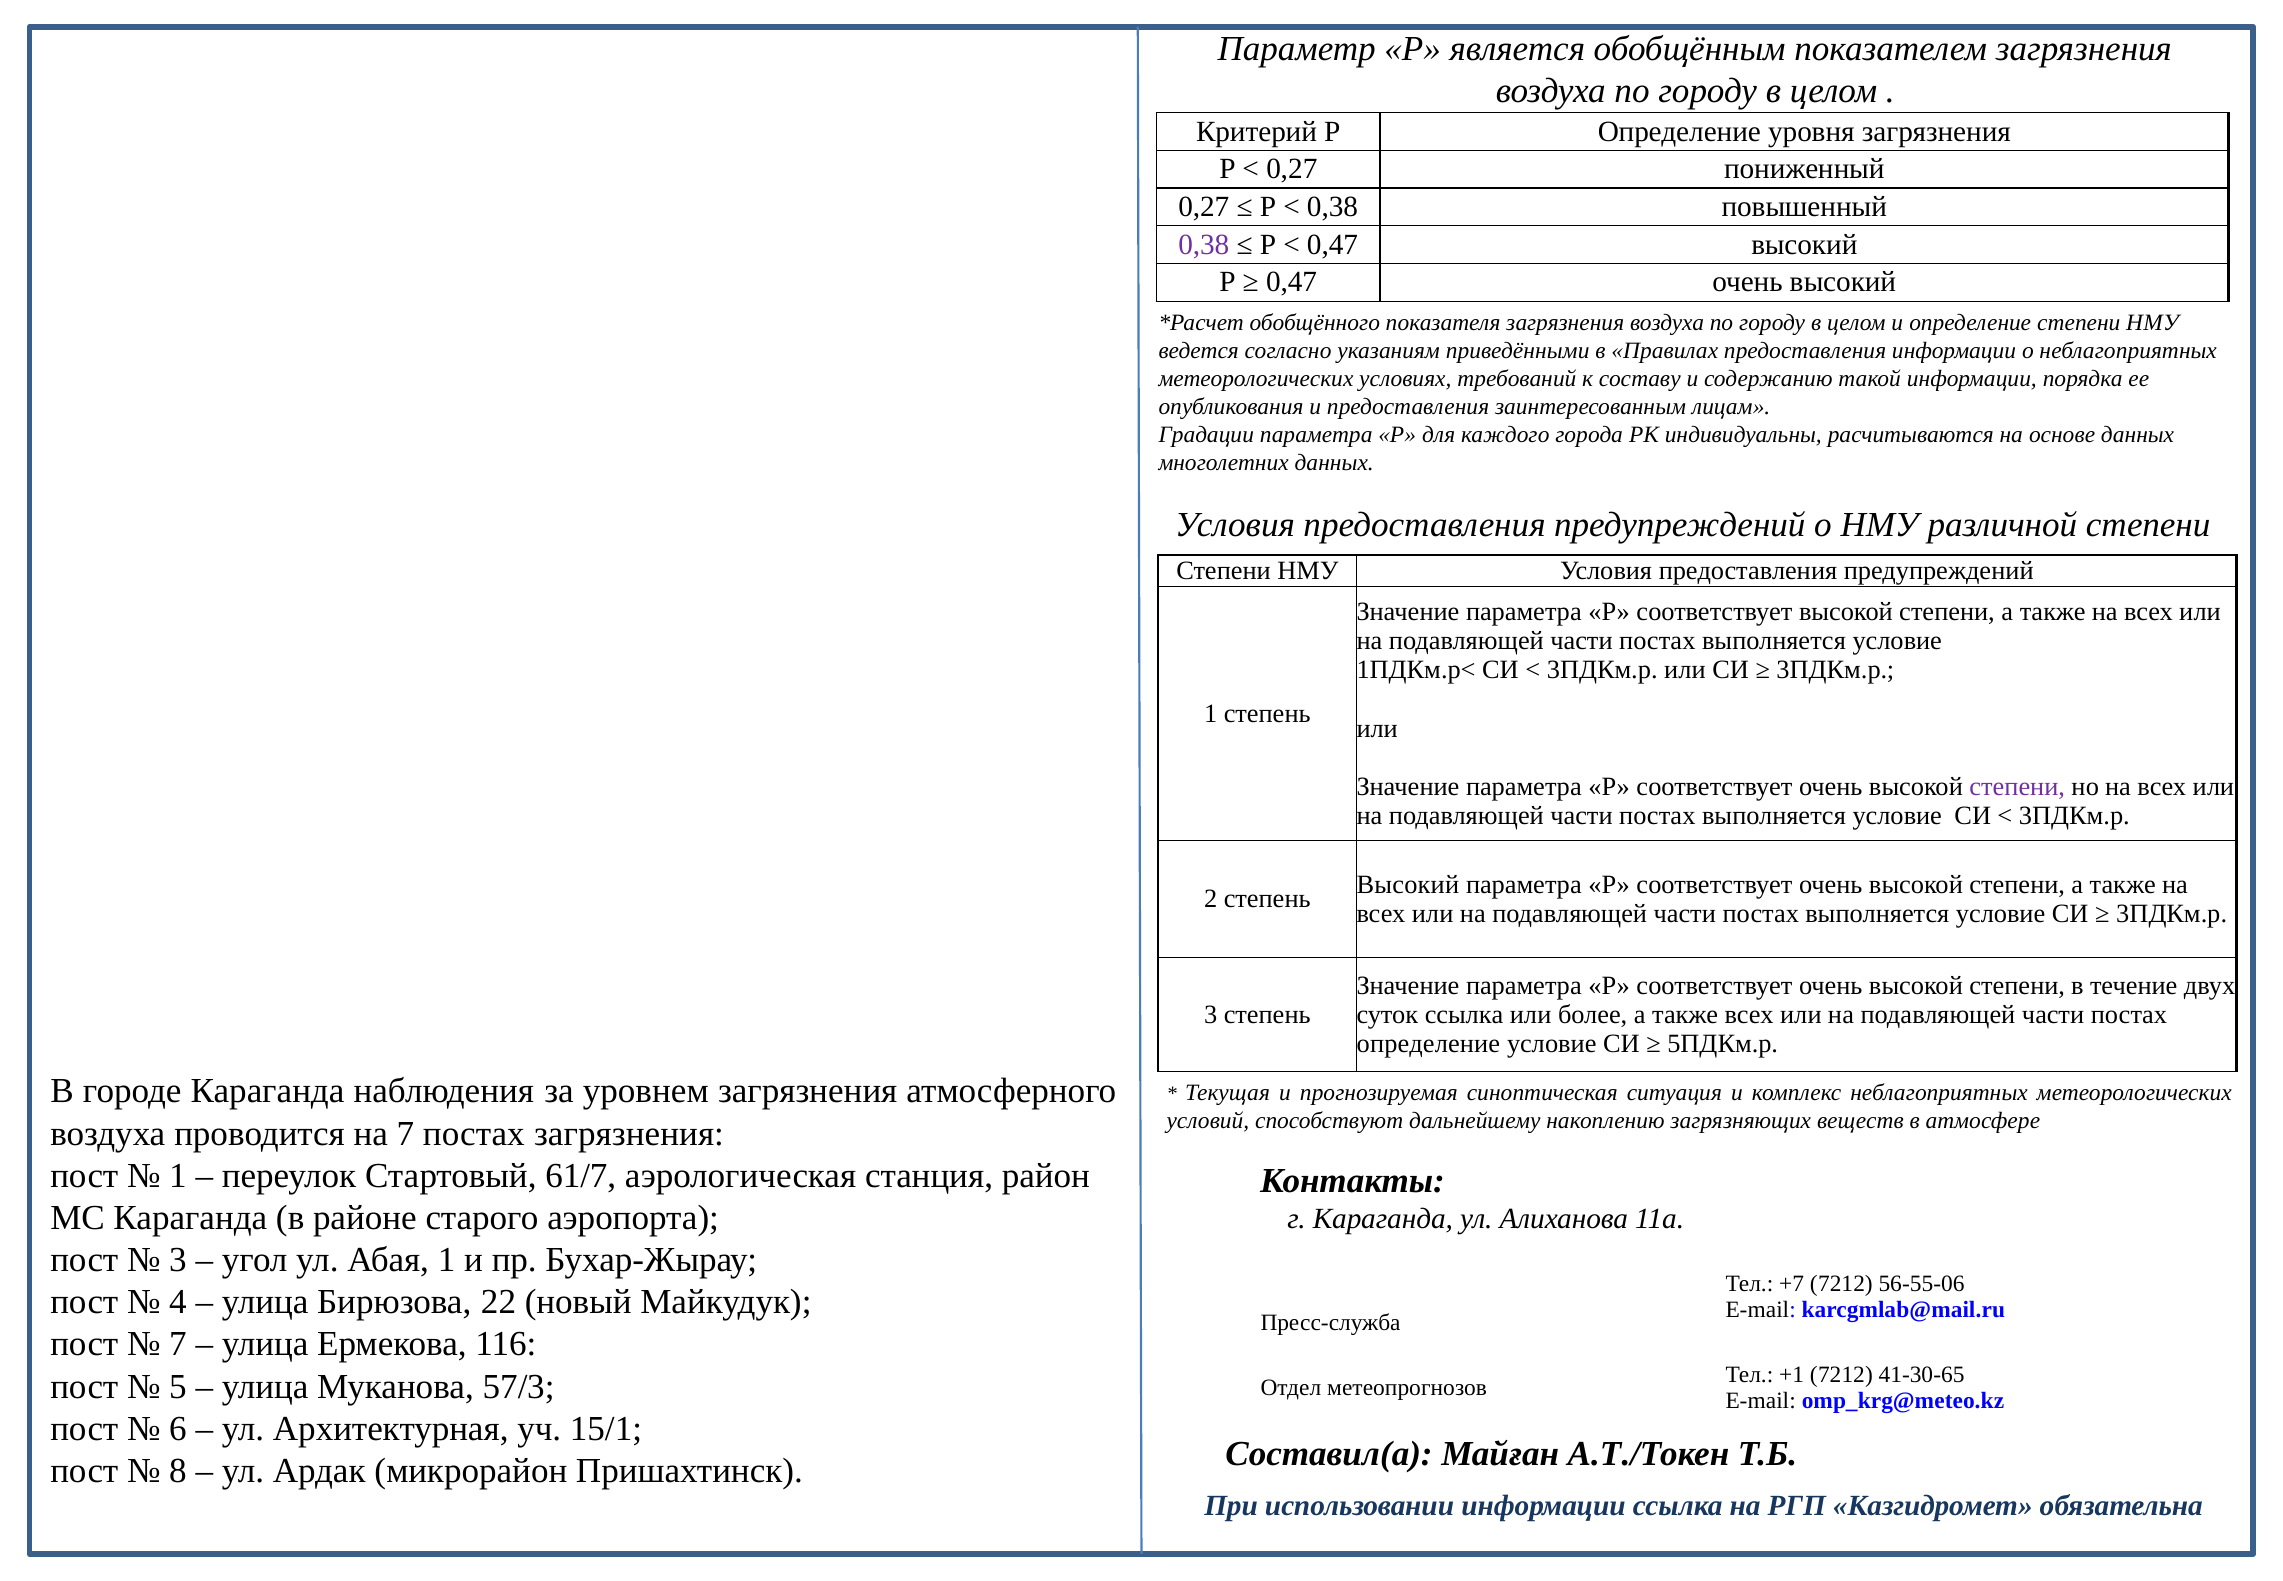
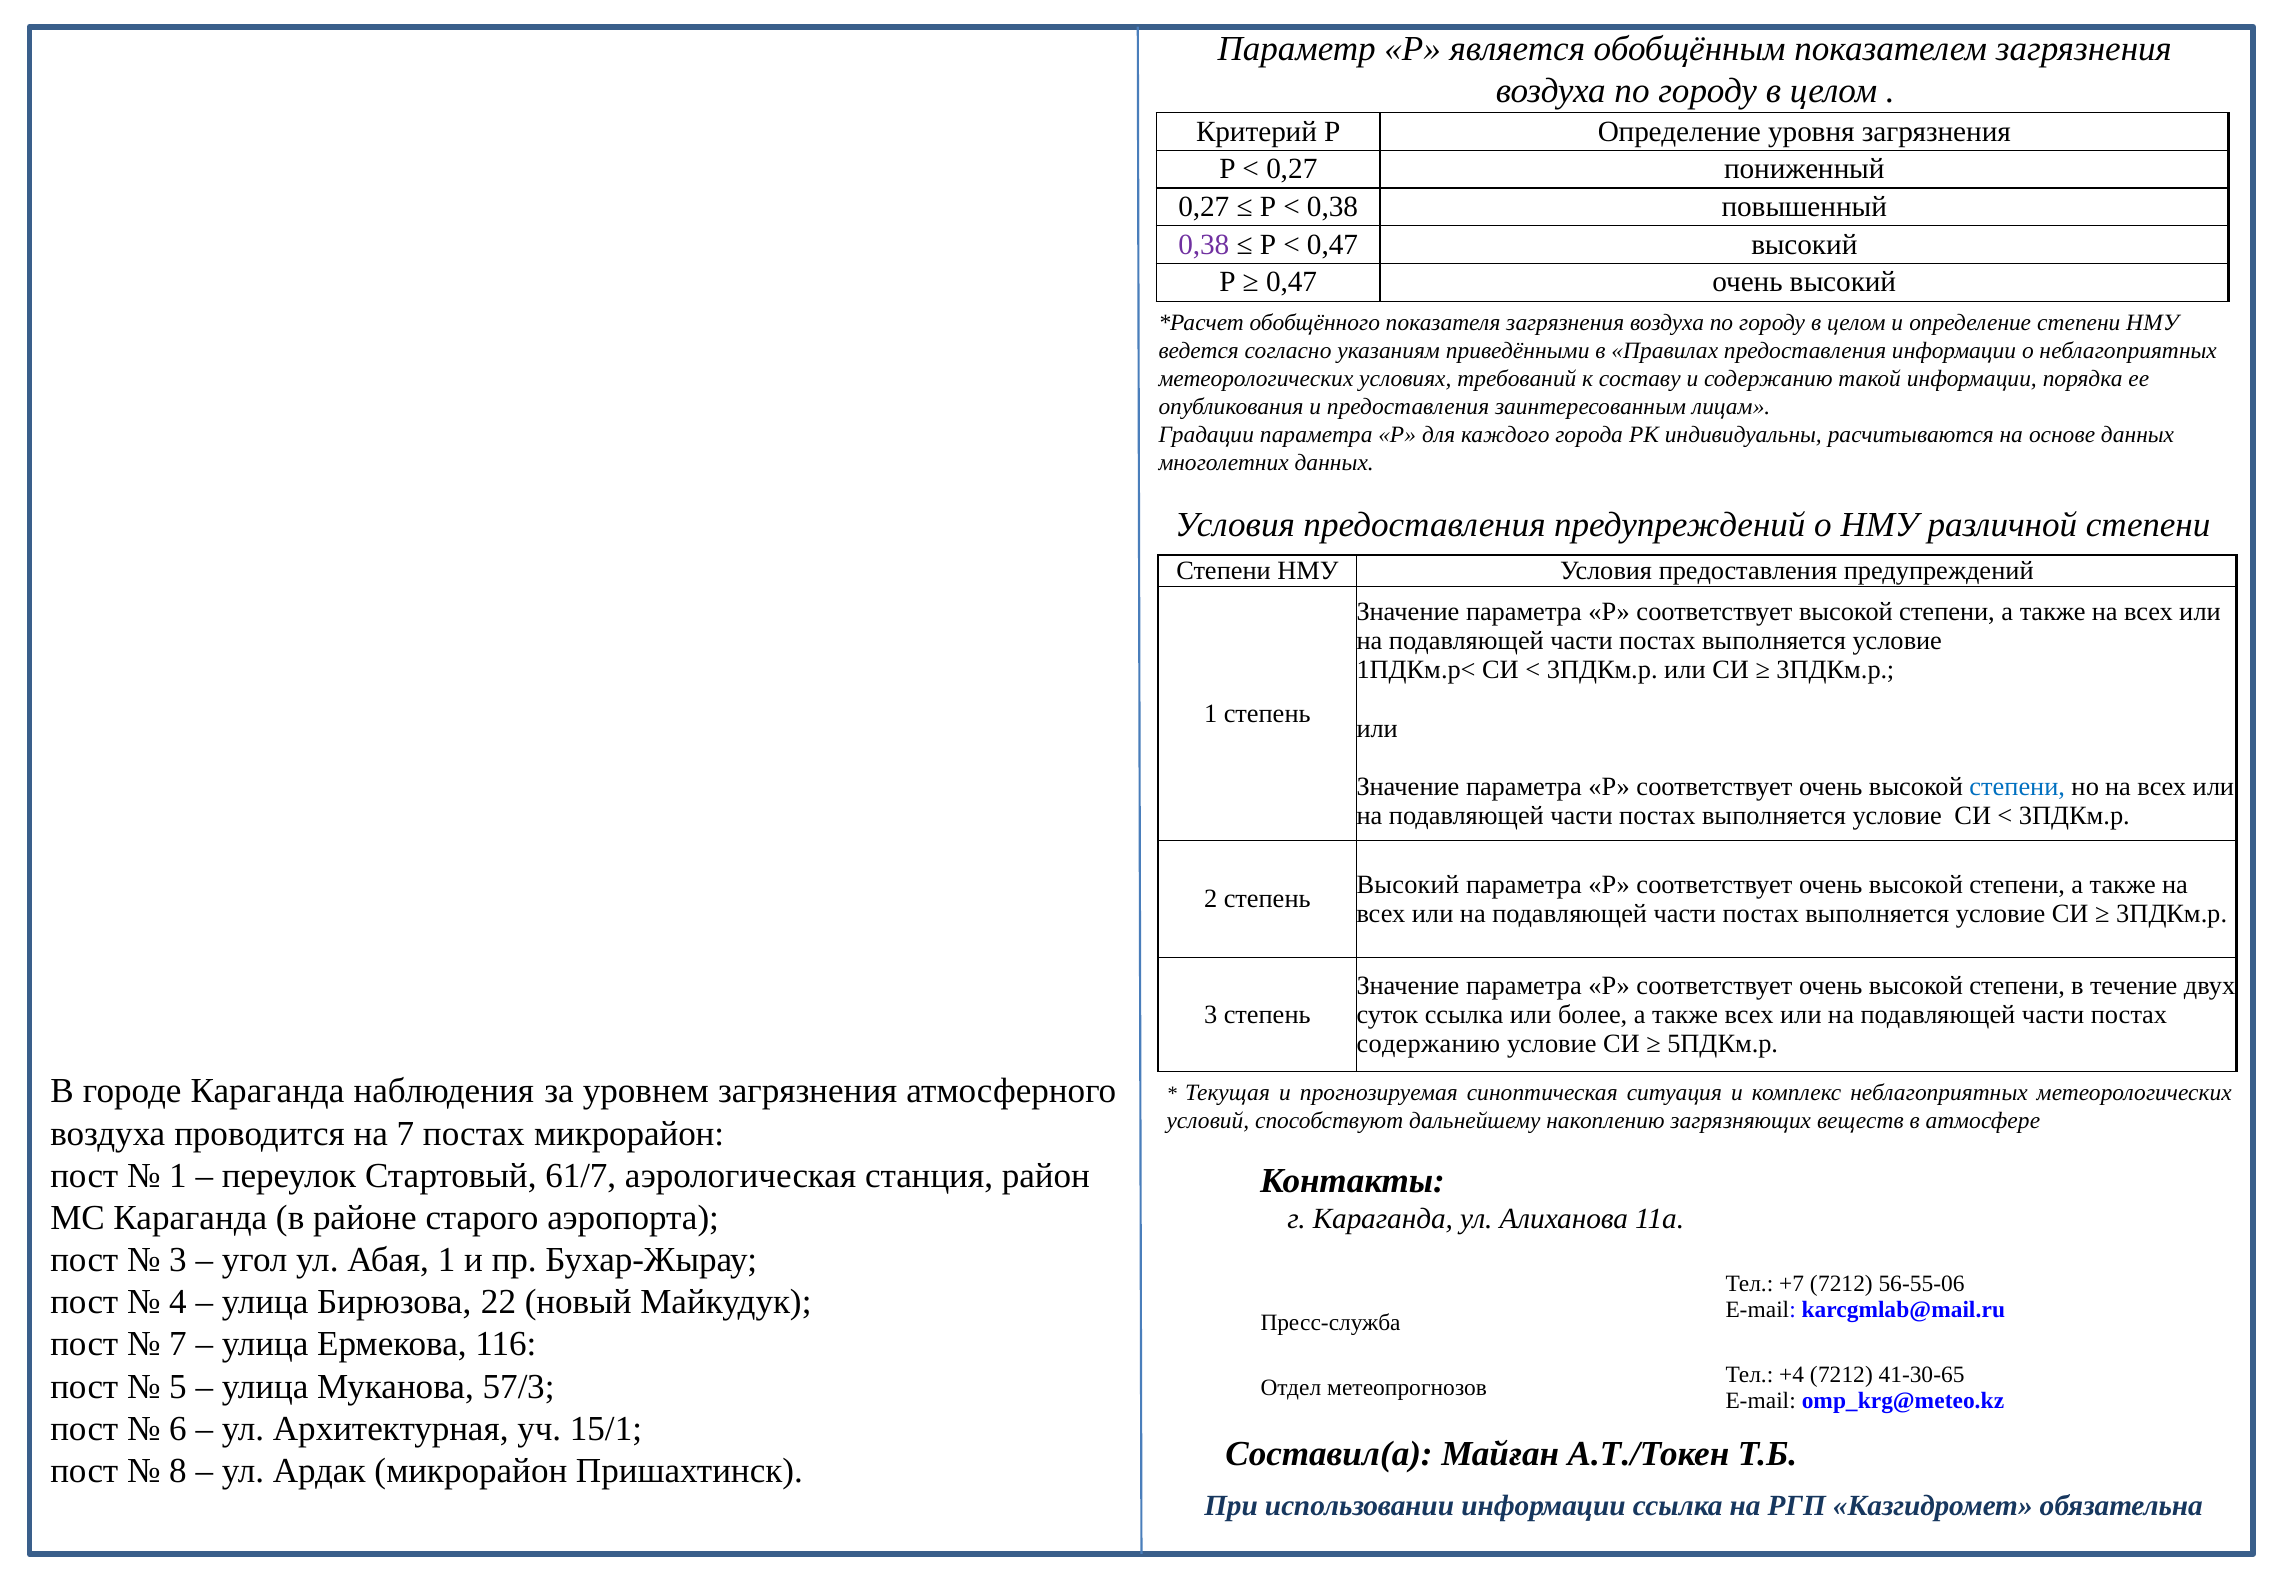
степени at (2017, 787) colour: purple -> blue
определение at (1428, 1044): определение -> содержанию
постах загрязнения: загрязнения -> микрорайон
+1: +1 -> +4
